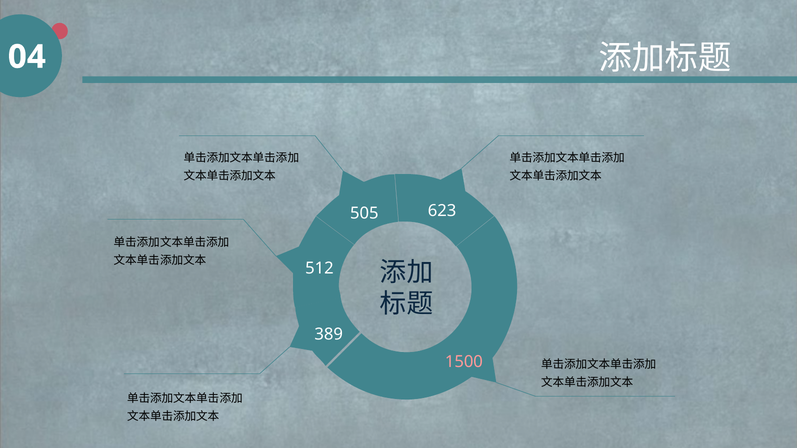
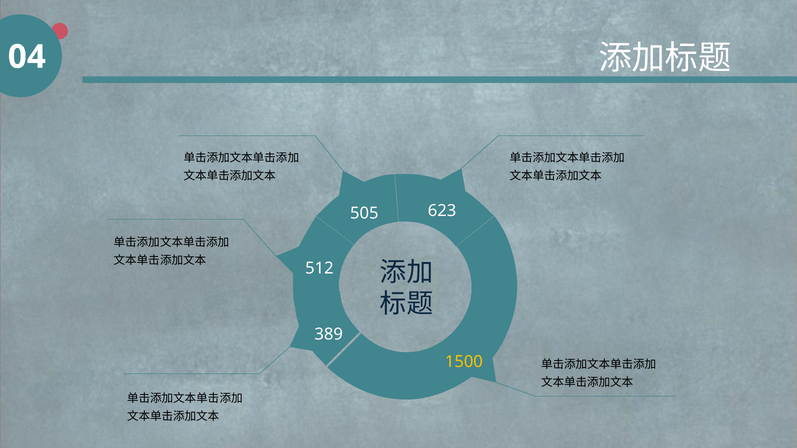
1500 colour: pink -> yellow
